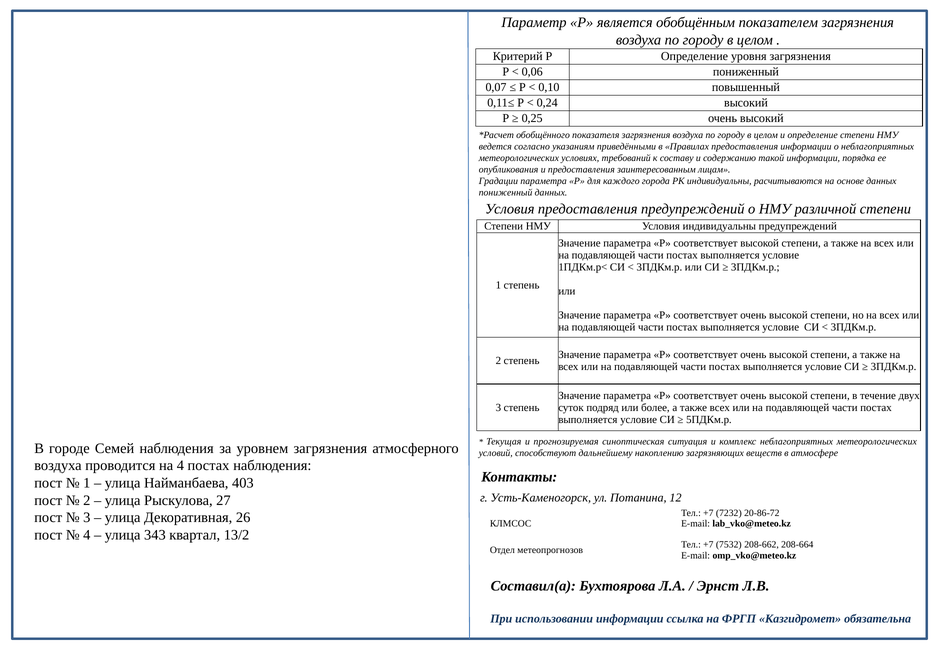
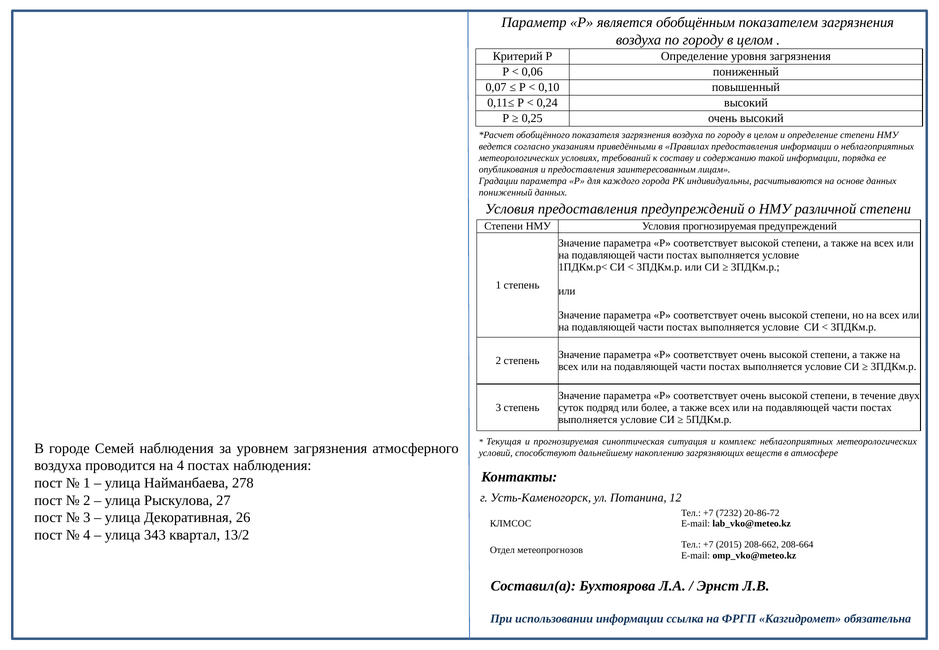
Условия индивидуальны: индивидуальны -> прогнозируемая
403: 403 -> 278
7532: 7532 -> 2015
